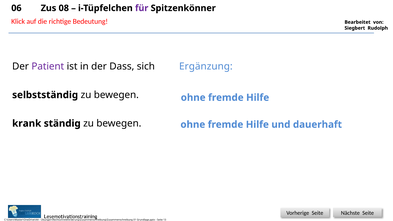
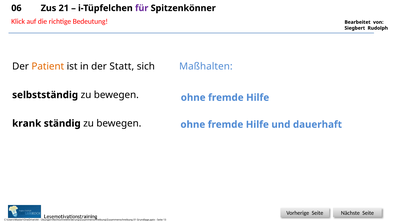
08: 08 -> 21
Ergänzung: Ergänzung -> Maßhalten
Patient colour: purple -> orange
Dass: Dass -> Statt
